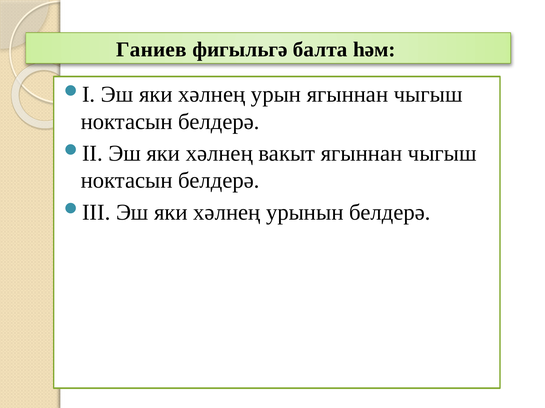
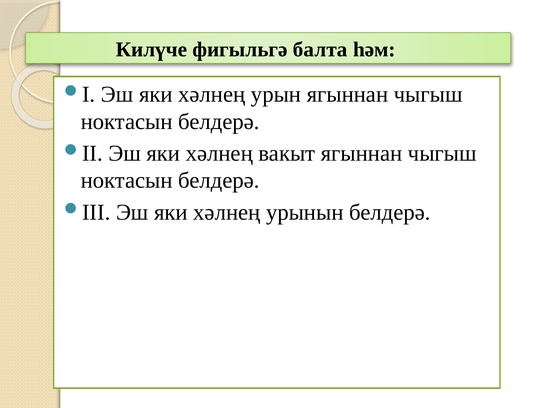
Ганиев: Ганиев -> Килүче
